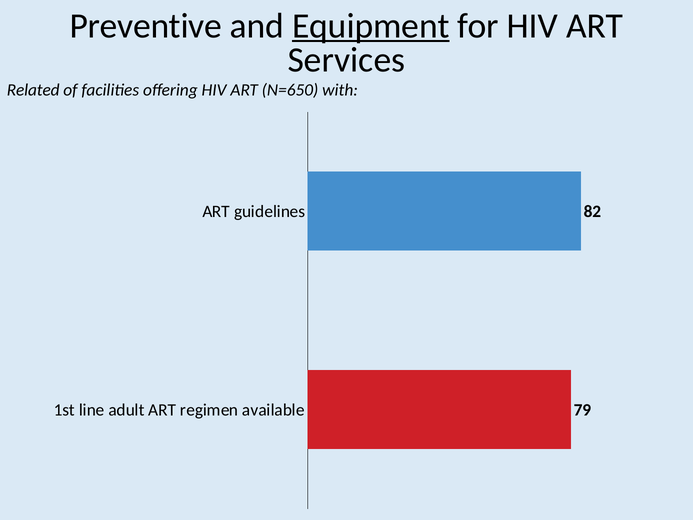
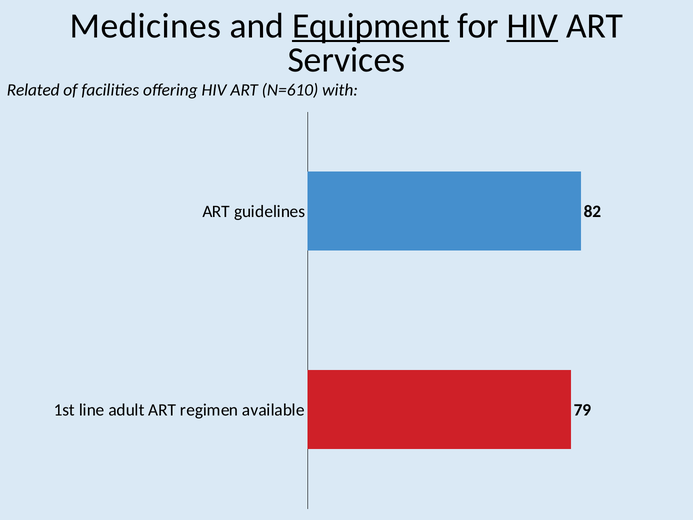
Preventive: Preventive -> Medicines
HIV at (532, 26) underline: none -> present
N=650: N=650 -> N=610
